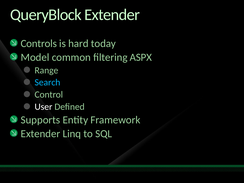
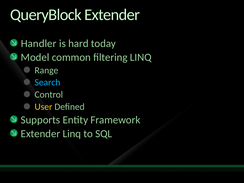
Controls: Controls -> Handler
filtering ASPX: ASPX -> LINQ
User colour: white -> yellow
